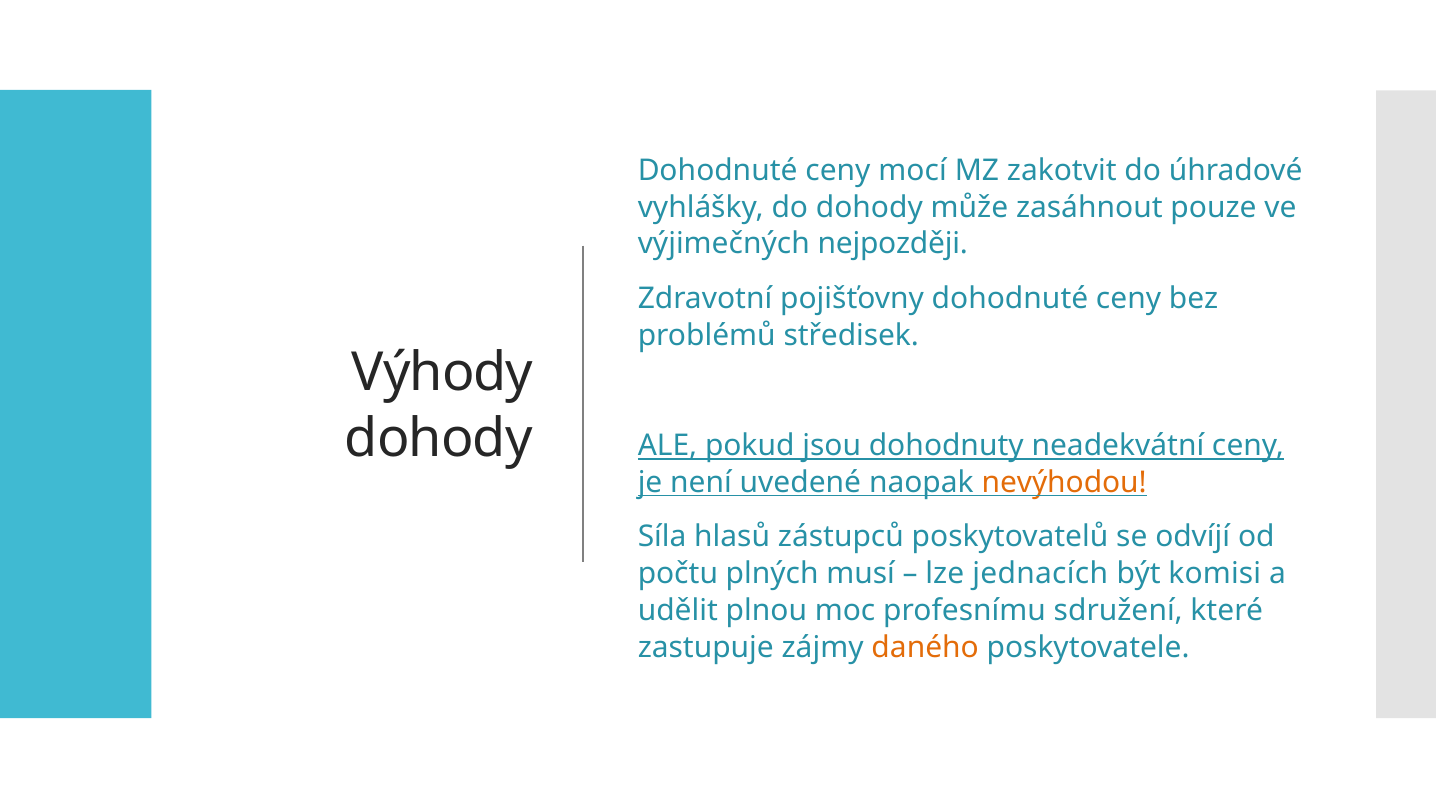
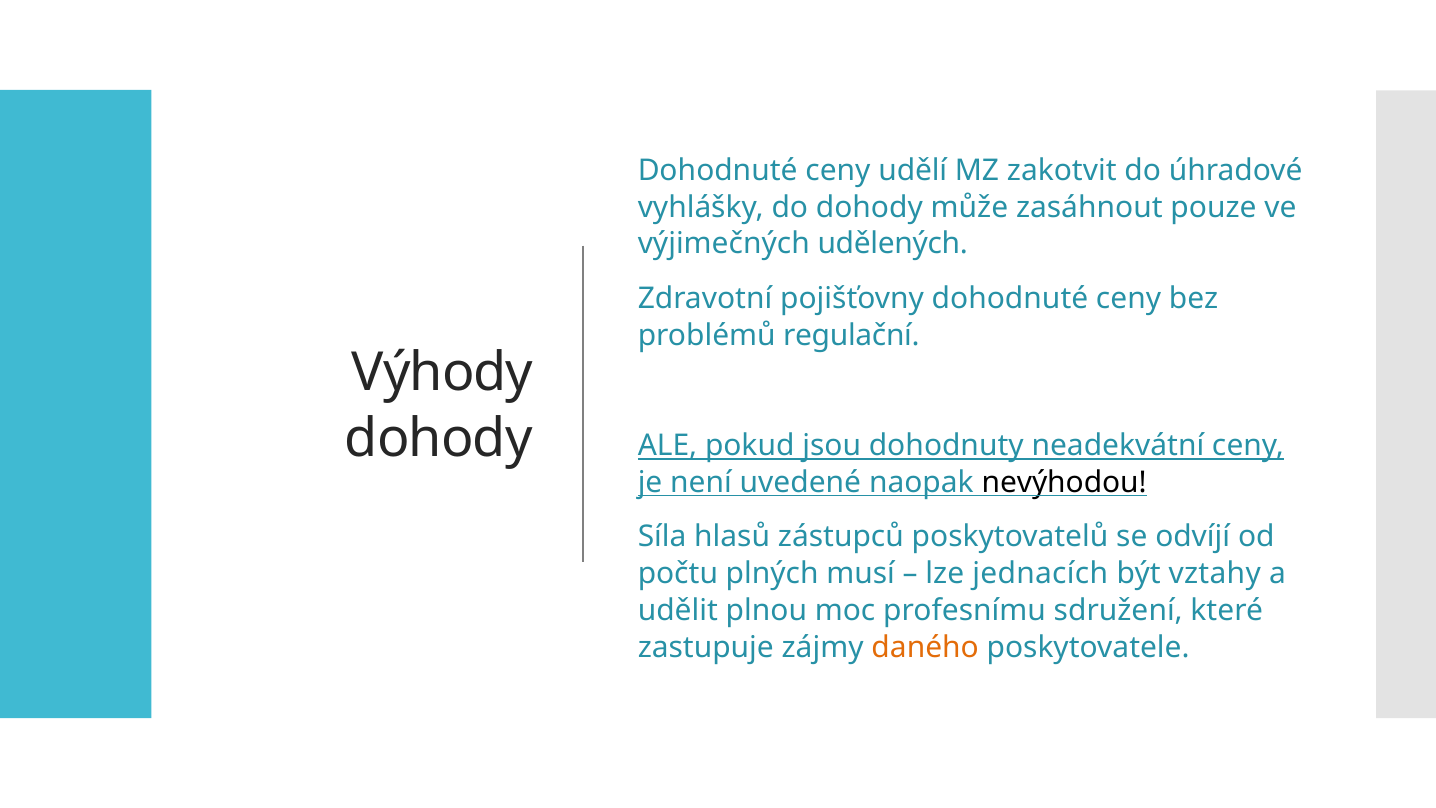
mocí: mocí -> udělí
nejpozději: nejpozději -> udělených
středisek: středisek -> regulační
nevýhodou colour: orange -> black
komisi: komisi -> vztahy
